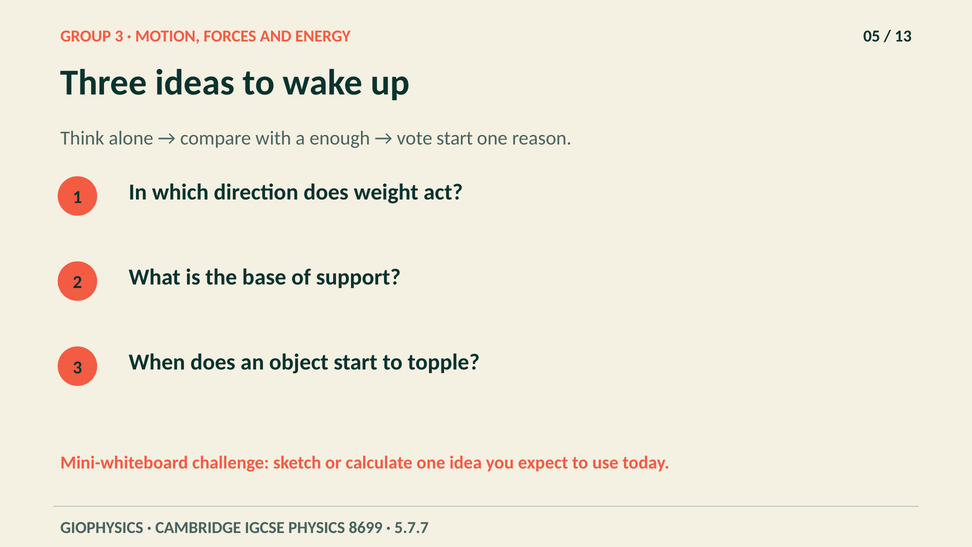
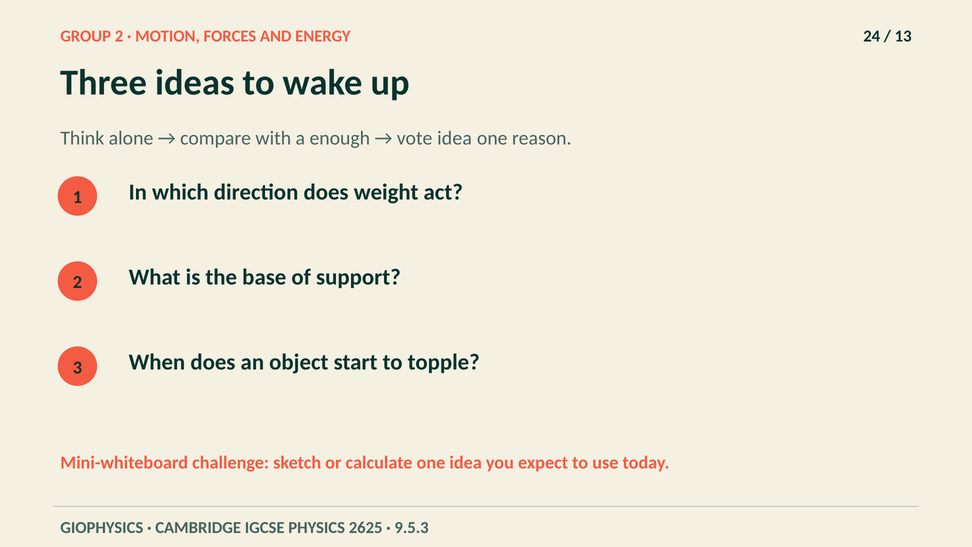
GROUP 3: 3 -> 2
05: 05 -> 24
vote start: start -> idea
8699: 8699 -> 2625
5.7.7: 5.7.7 -> 9.5.3
